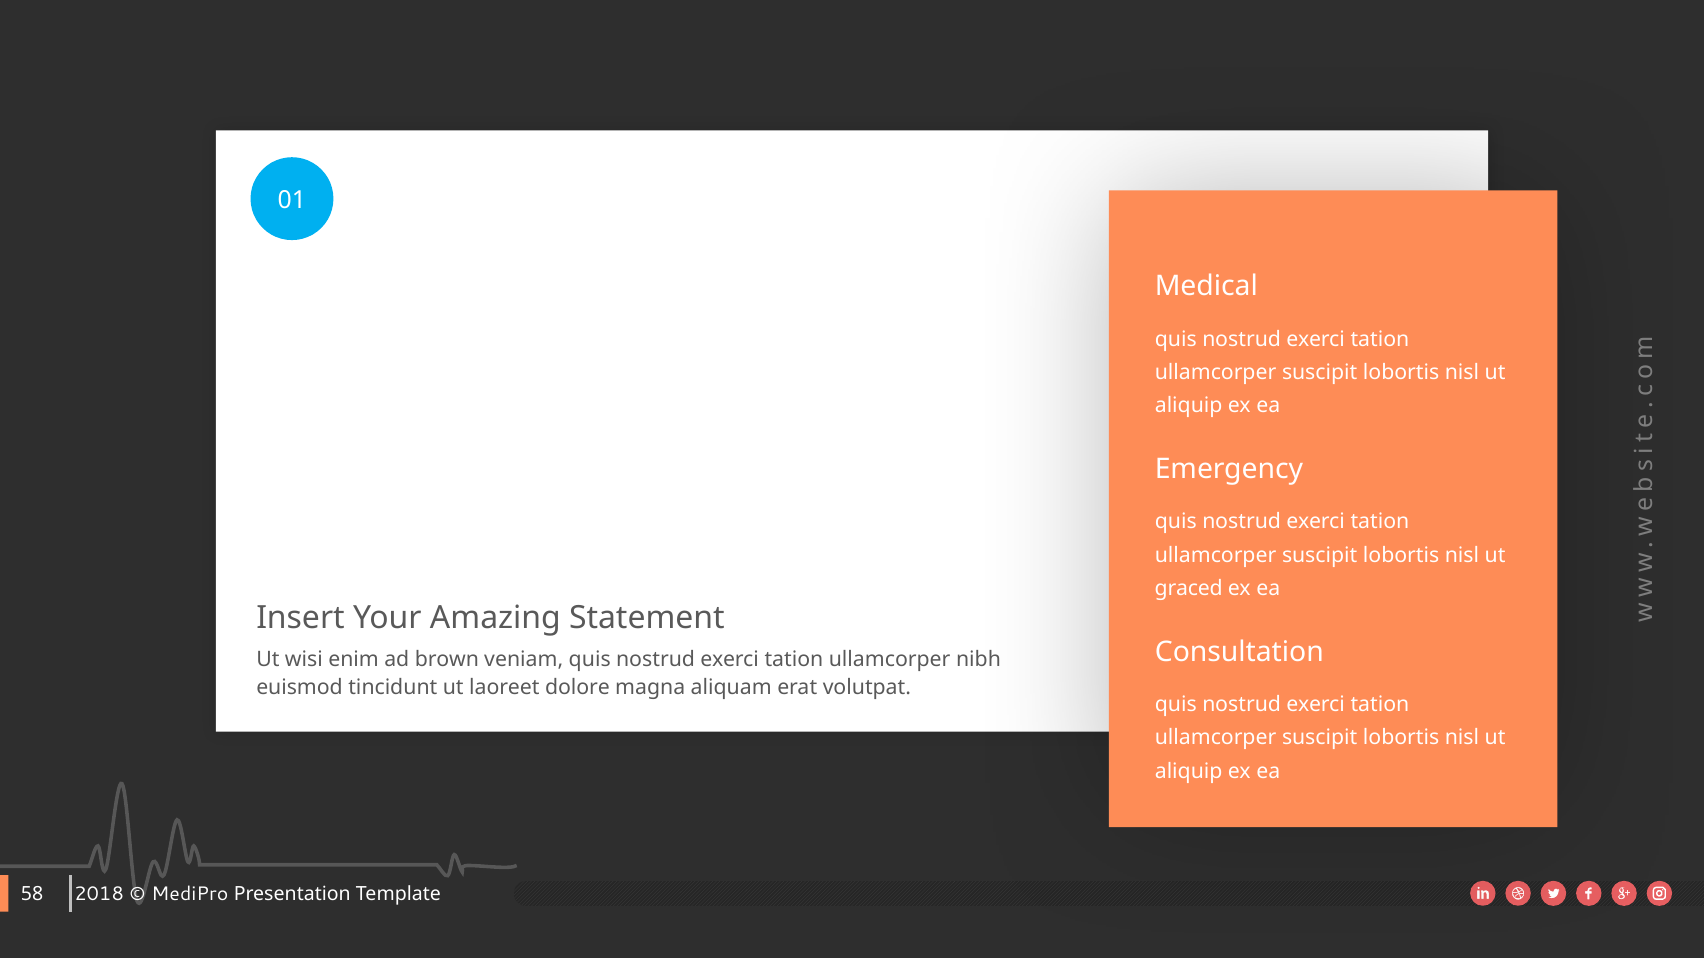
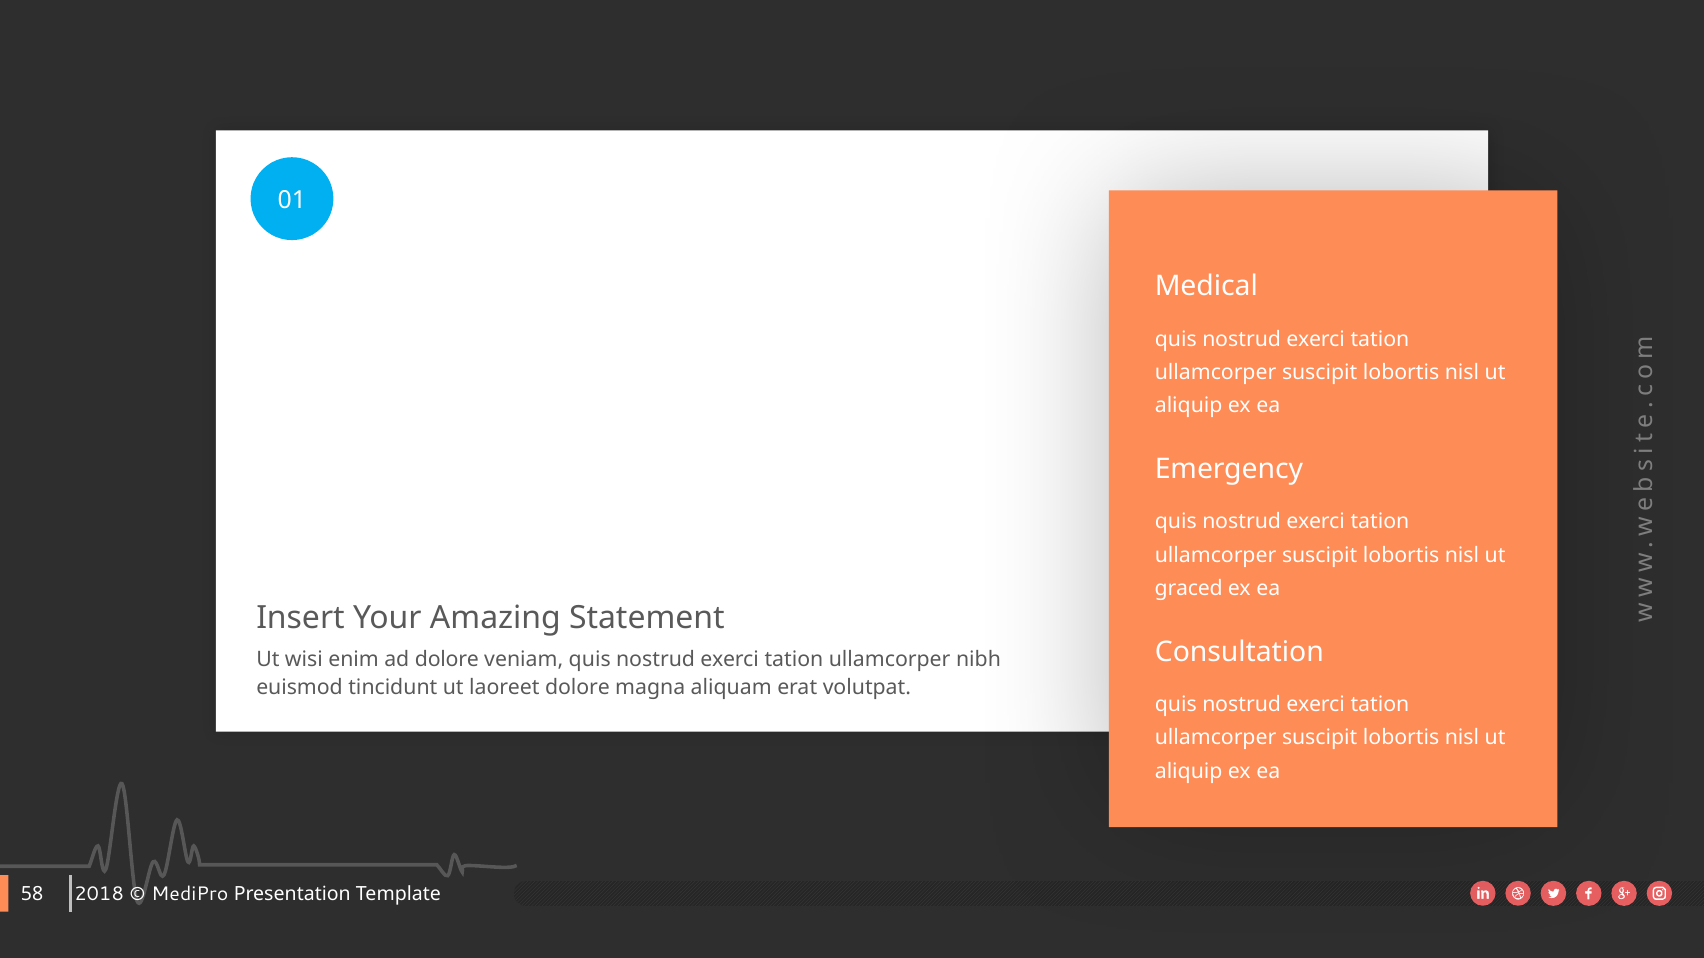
ad brown: brown -> dolore
